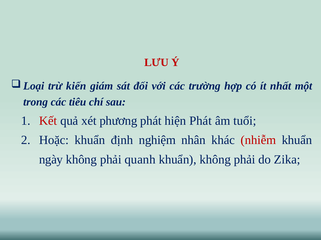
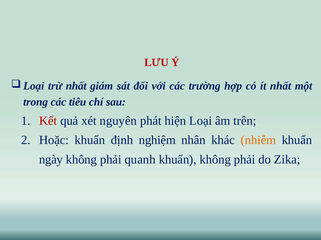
trừ kiến: kiến -> nhất
phương: phương -> nguyên
hiện Phát: Phát -> Loại
tuổi: tuổi -> trên
nhiễm colour: red -> orange
